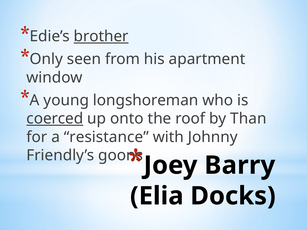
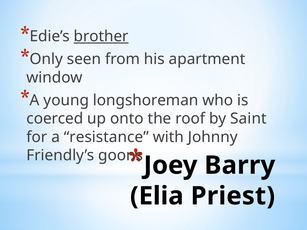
coerced underline: present -> none
Than: Than -> Saint
Docks: Docks -> Priest
